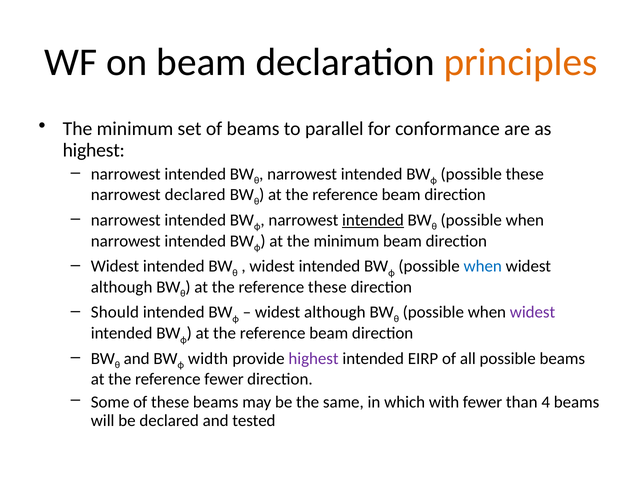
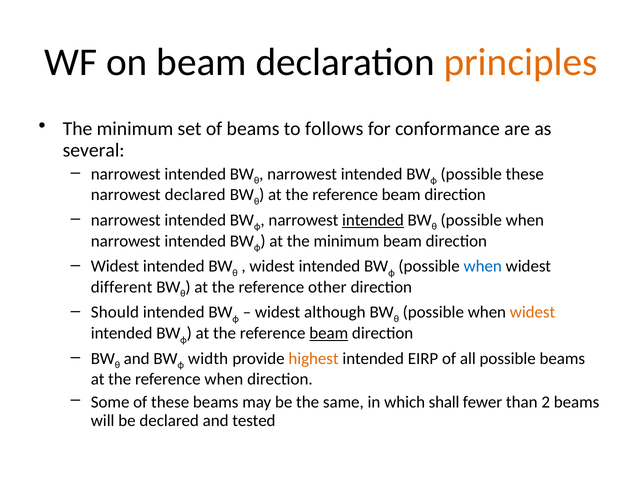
parallel: parallel -> follows
highest at (94, 150): highest -> several
although at (122, 287): although -> different
reference these: these -> other
widest at (533, 313) colour: purple -> orange
beam at (329, 333) underline: none -> present
highest at (314, 359) colour: purple -> orange
reference fewer: fewer -> when
with: with -> shall
4: 4 -> 2
